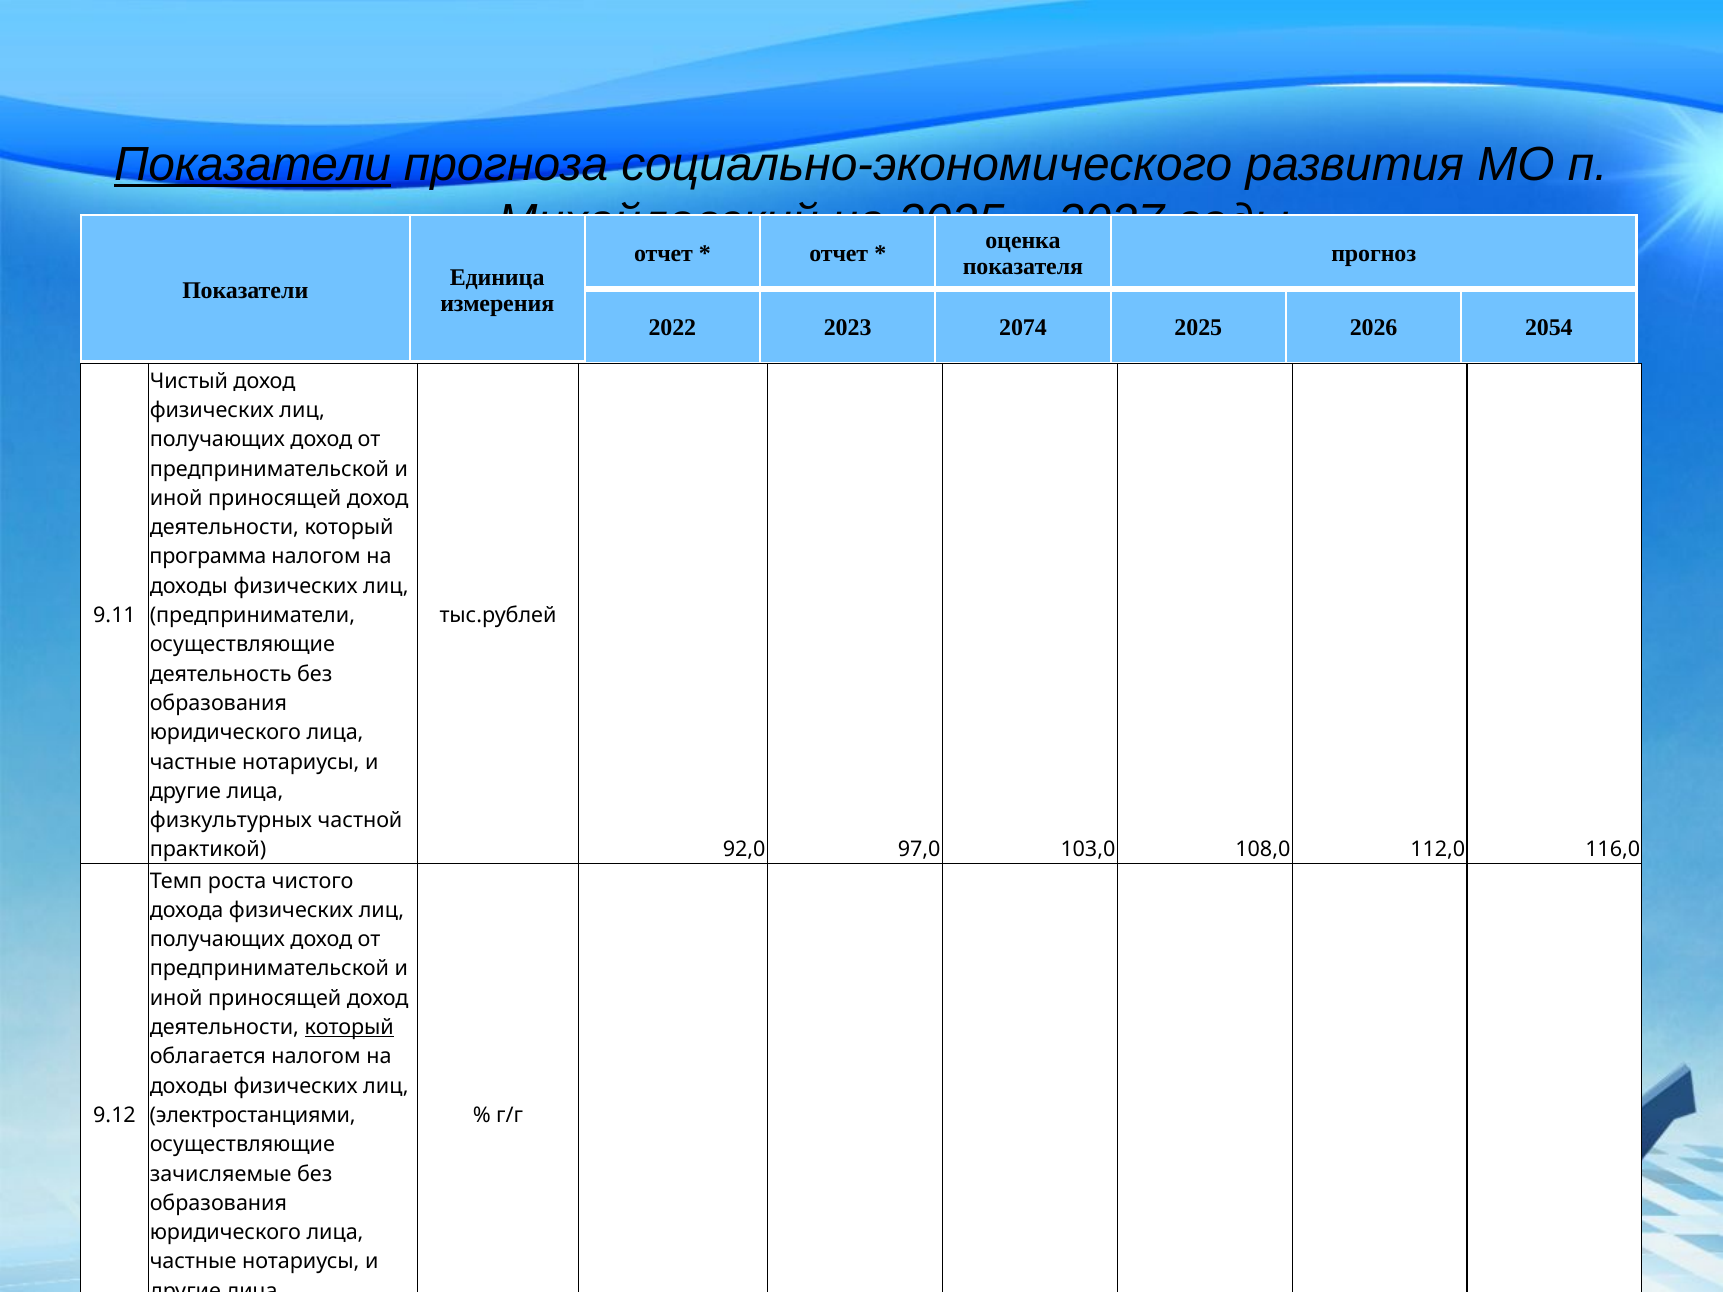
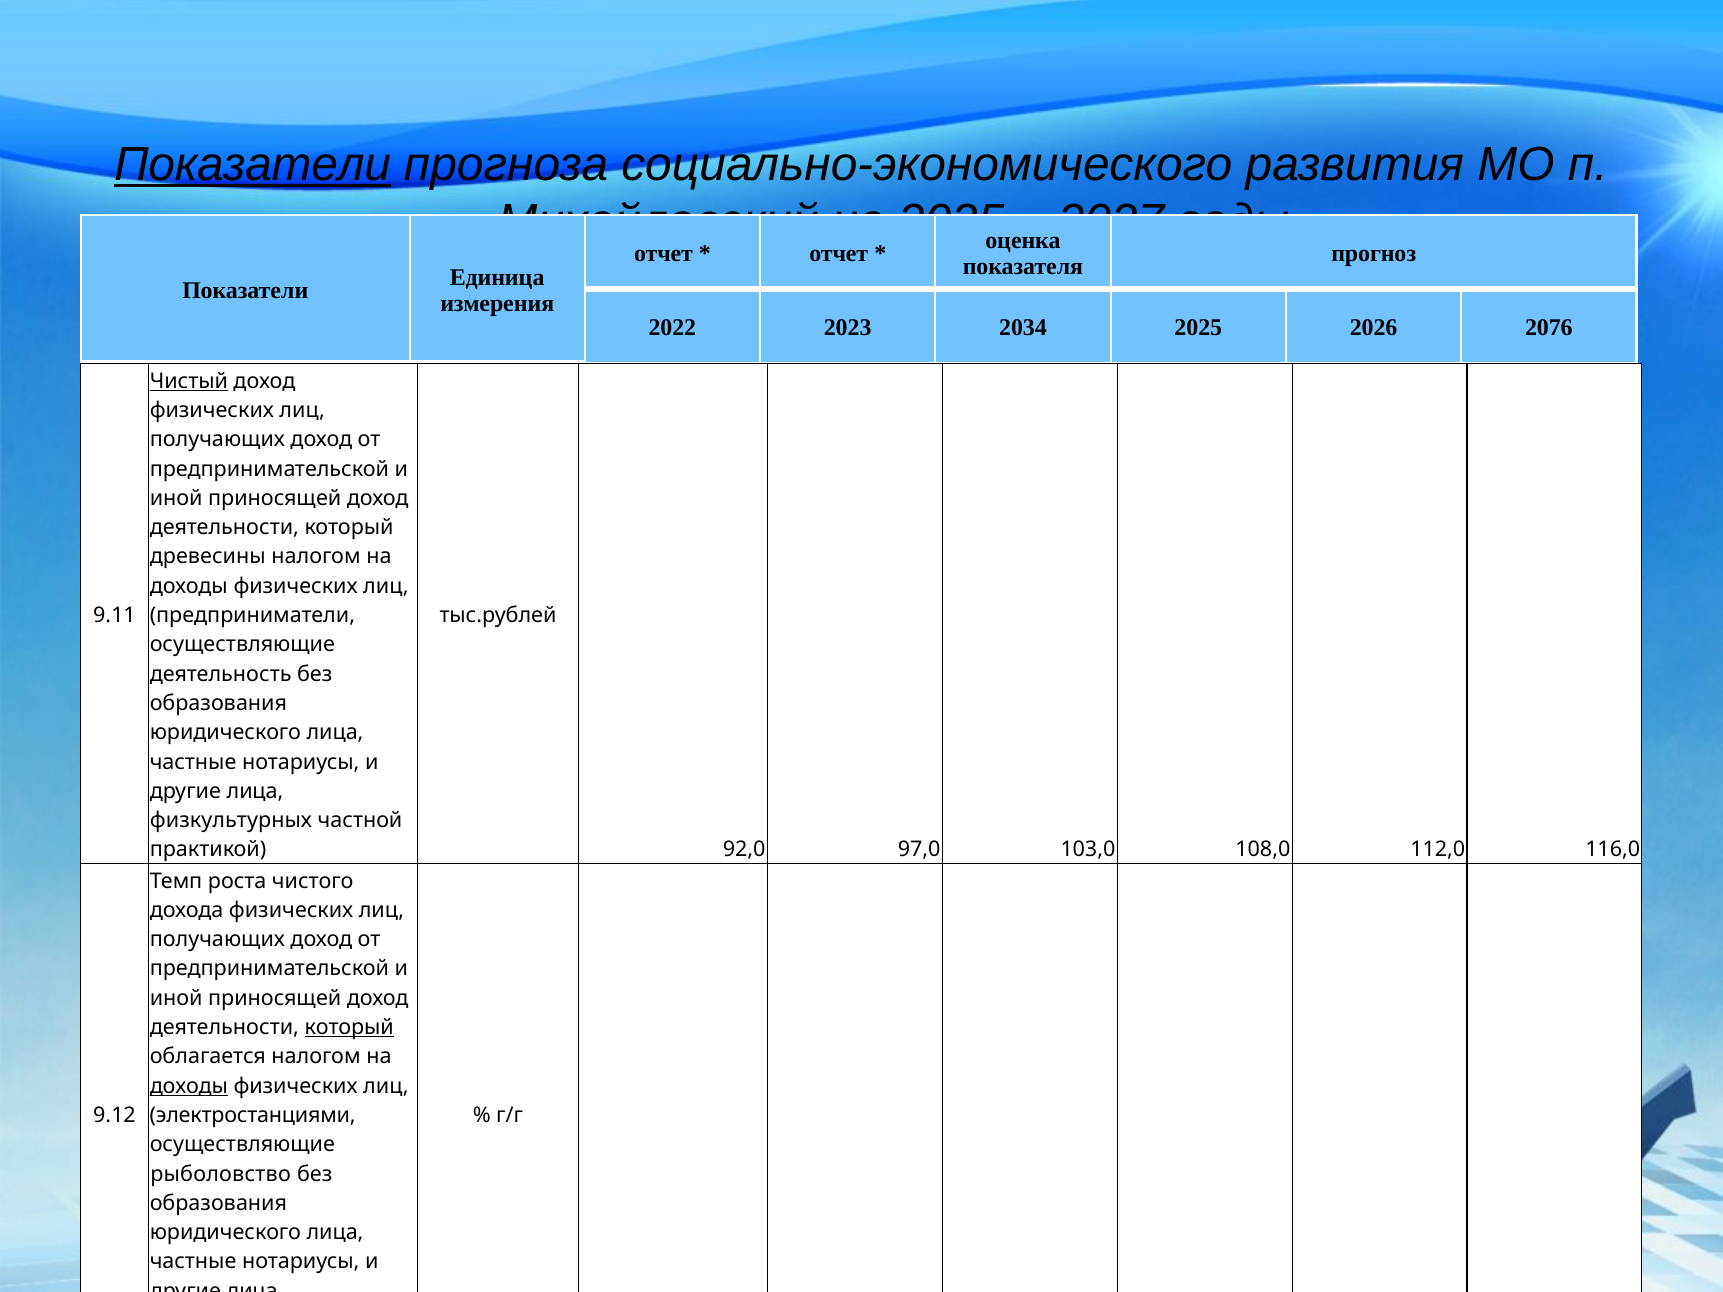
2074: 2074 -> 2034
2054: 2054 -> 2076
Чистый underline: none -> present
программа: программа -> древесины
доходы at (189, 1086) underline: none -> present
зачисляемые: зачисляемые -> рыболовство
